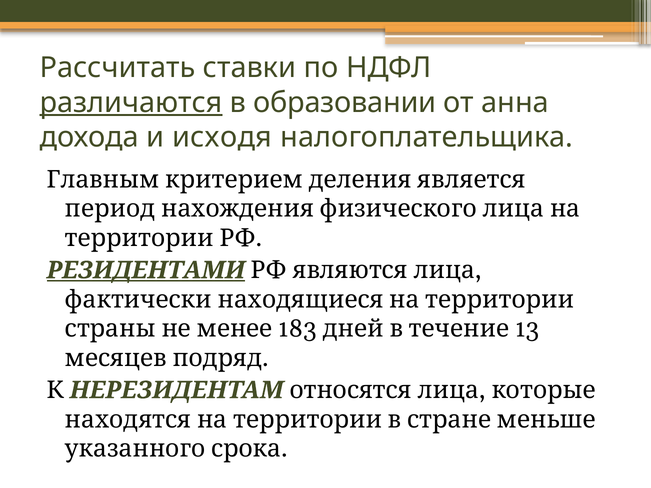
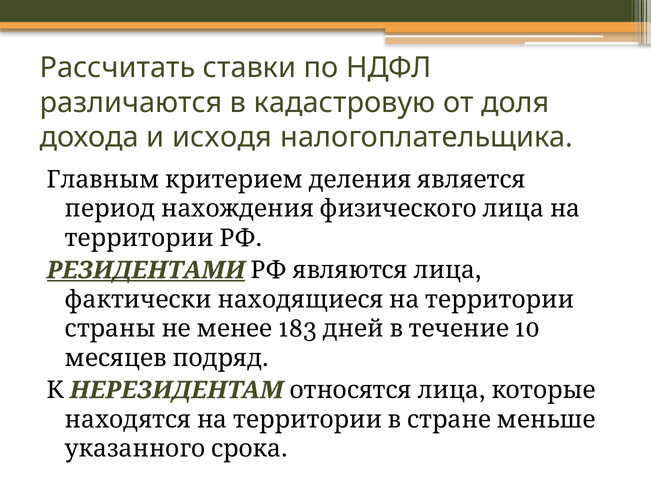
различаются underline: present -> none
образовании: образовании -> кадастровую
анна: анна -> доля
13: 13 -> 10
